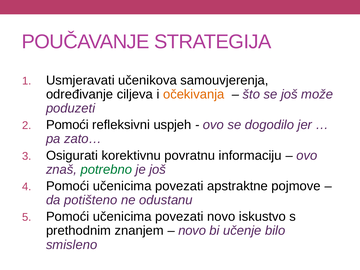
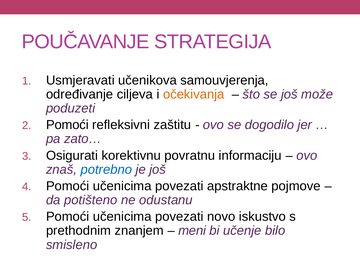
uspjeh: uspjeh -> zaštitu
potrebno colour: green -> blue
novo at (192, 231): novo -> meni
